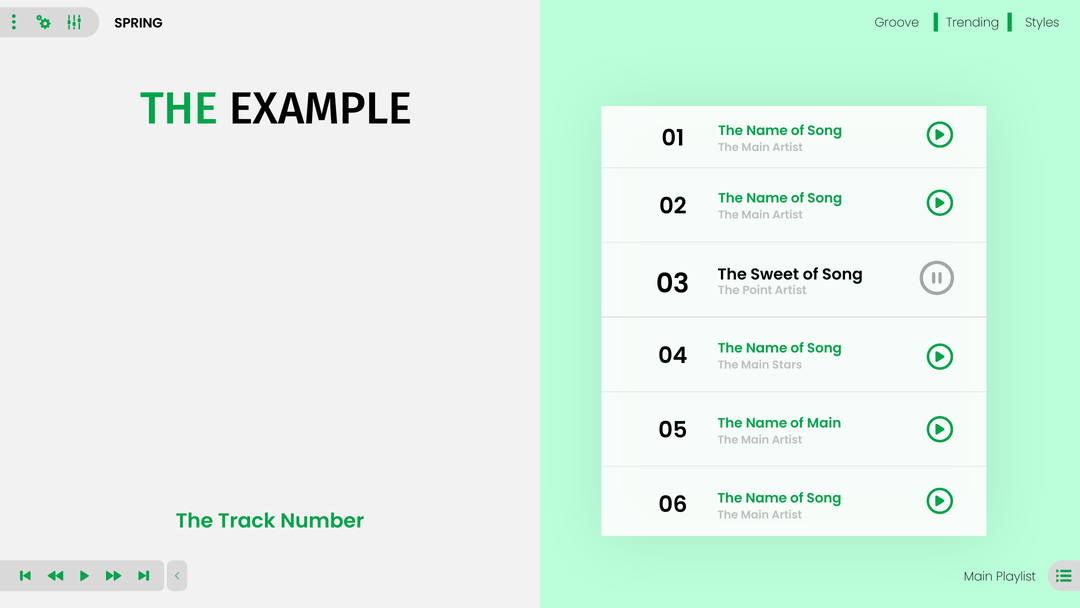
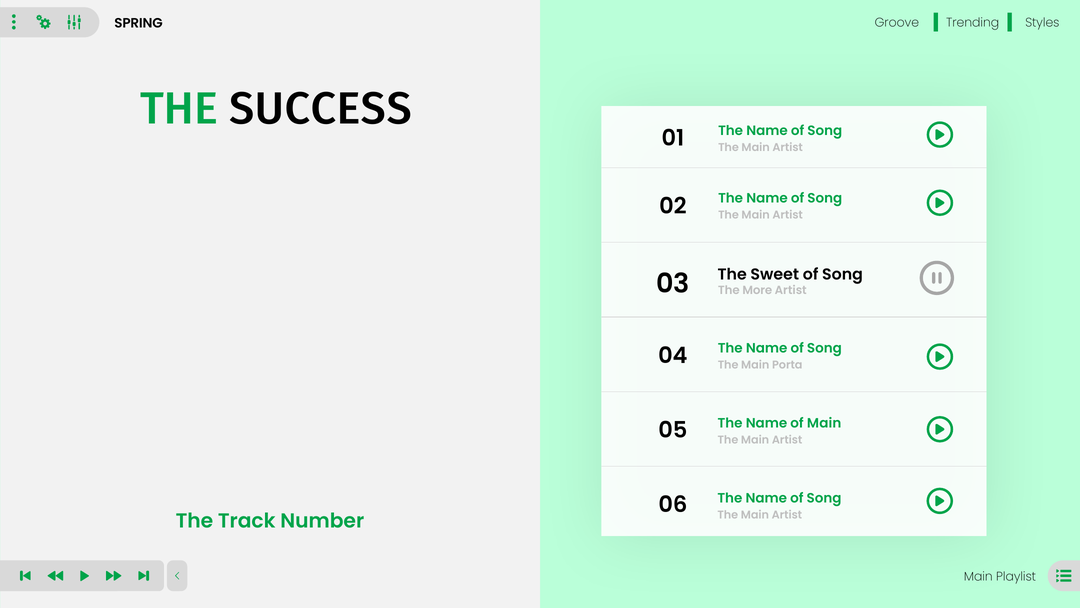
EXAMPLE: EXAMPLE -> SUCCESS
Point: Point -> More
Stars: Stars -> Porta
